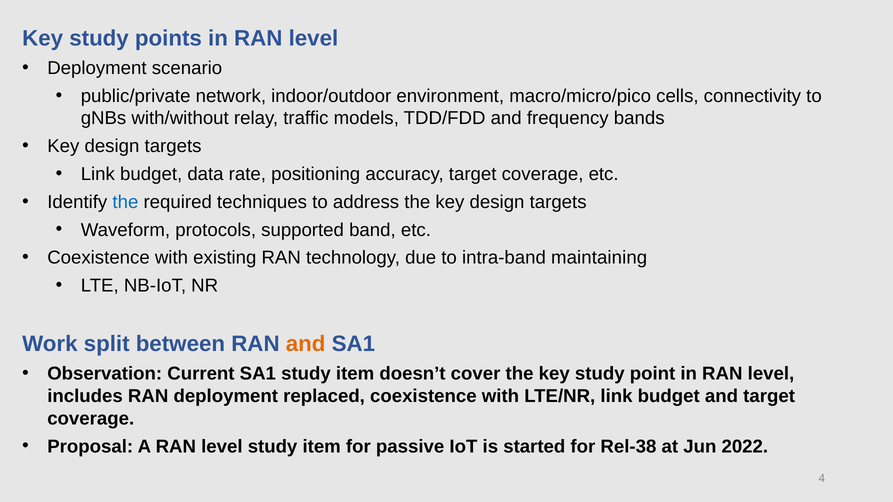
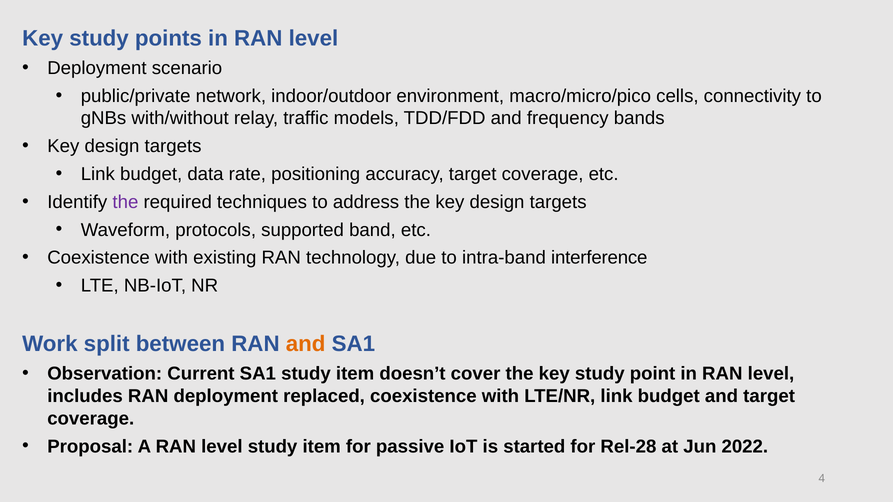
the at (125, 202) colour: blue -> purple
maintaining: maintaining -> interference
Rel-38: Rel-38 -> Rel-28
